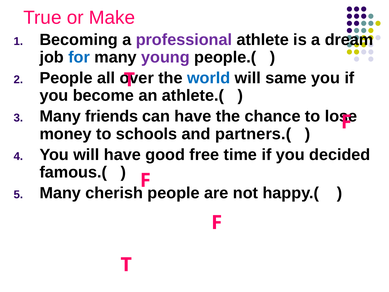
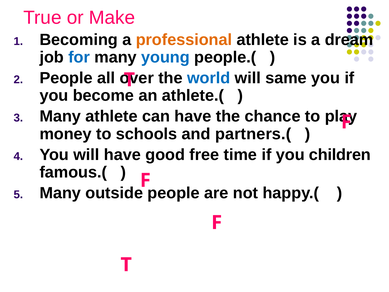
professional colour: purple -> orange
young colour: purple -> blue
Many friends: friends -> athlete
lose: lose -> play
decided: decided -> children
cherish: cherish -> outside
